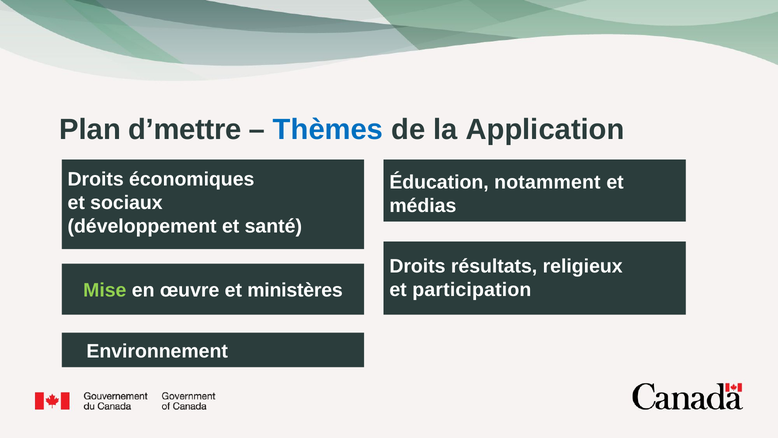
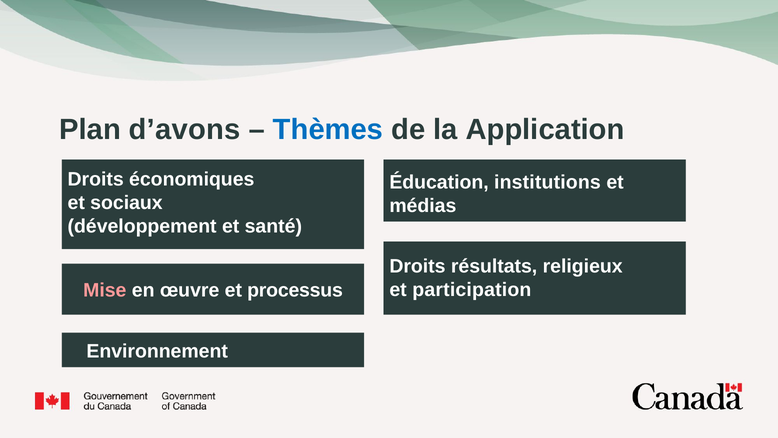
d’mettre: d’mettre -> d’avons
notamment: notamment -> institutions
Mise colour: light green -> pink
ministères: ministères -> processus
